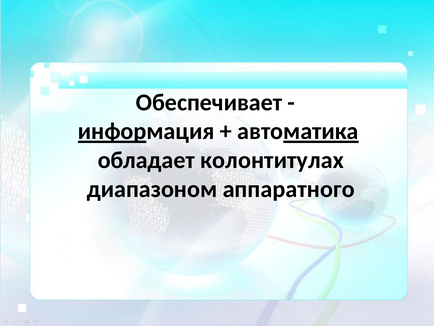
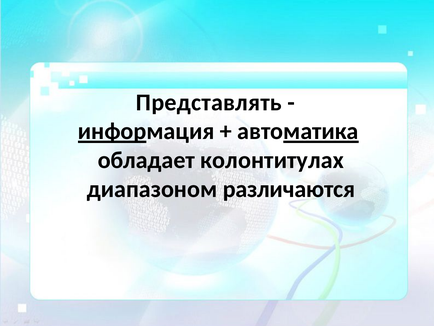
Обеспечивает: Обеспечивает -> Представлять
аппаратного: аппаратного -> различаются
